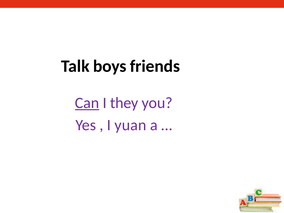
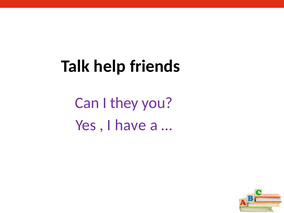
boys: boys -> help
Can underline: present -> none
yuan: yuan -> have
